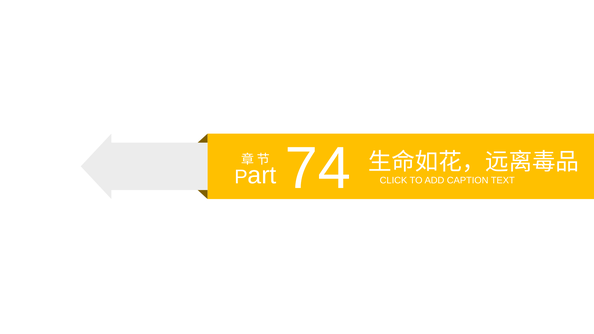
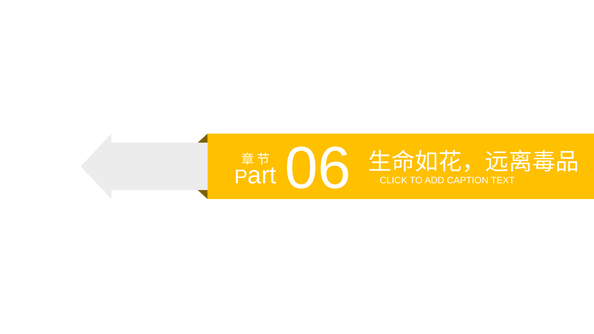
74: 74 -> 06
